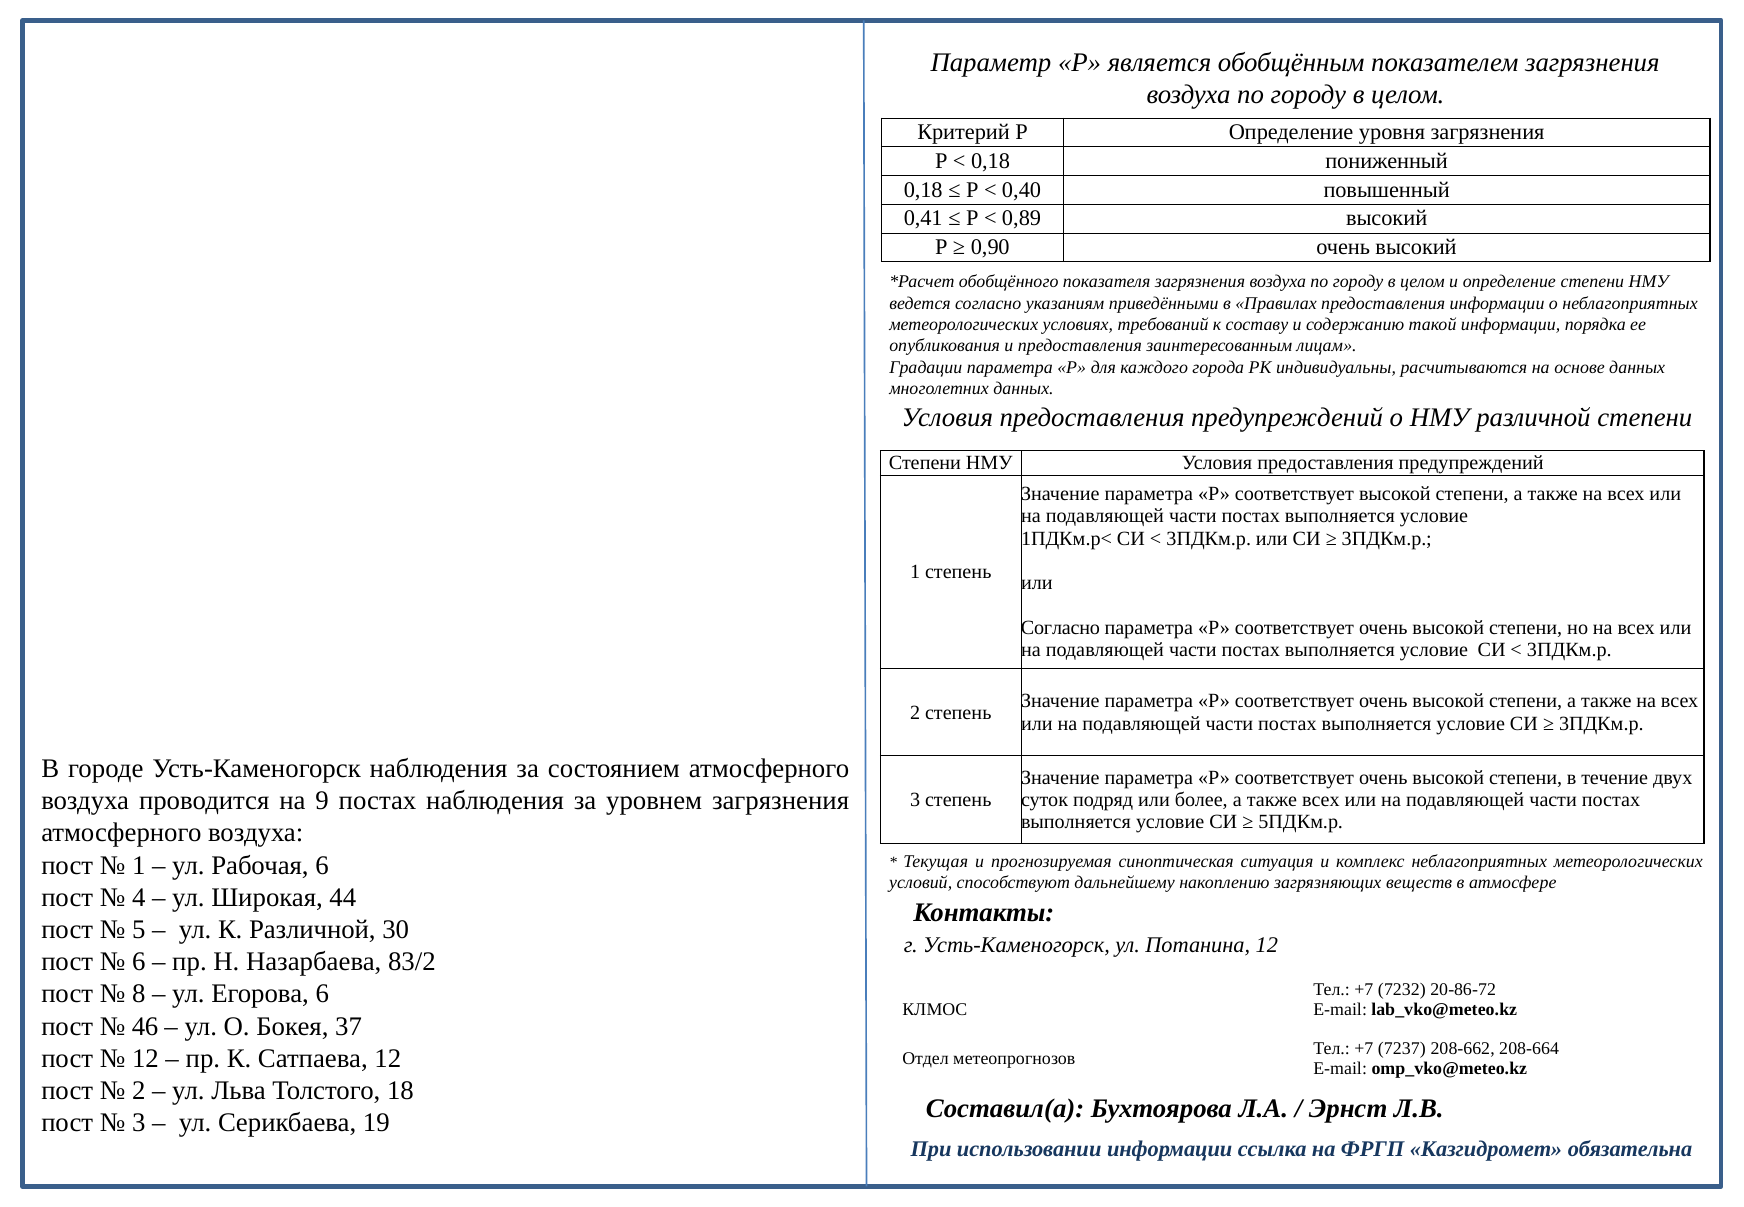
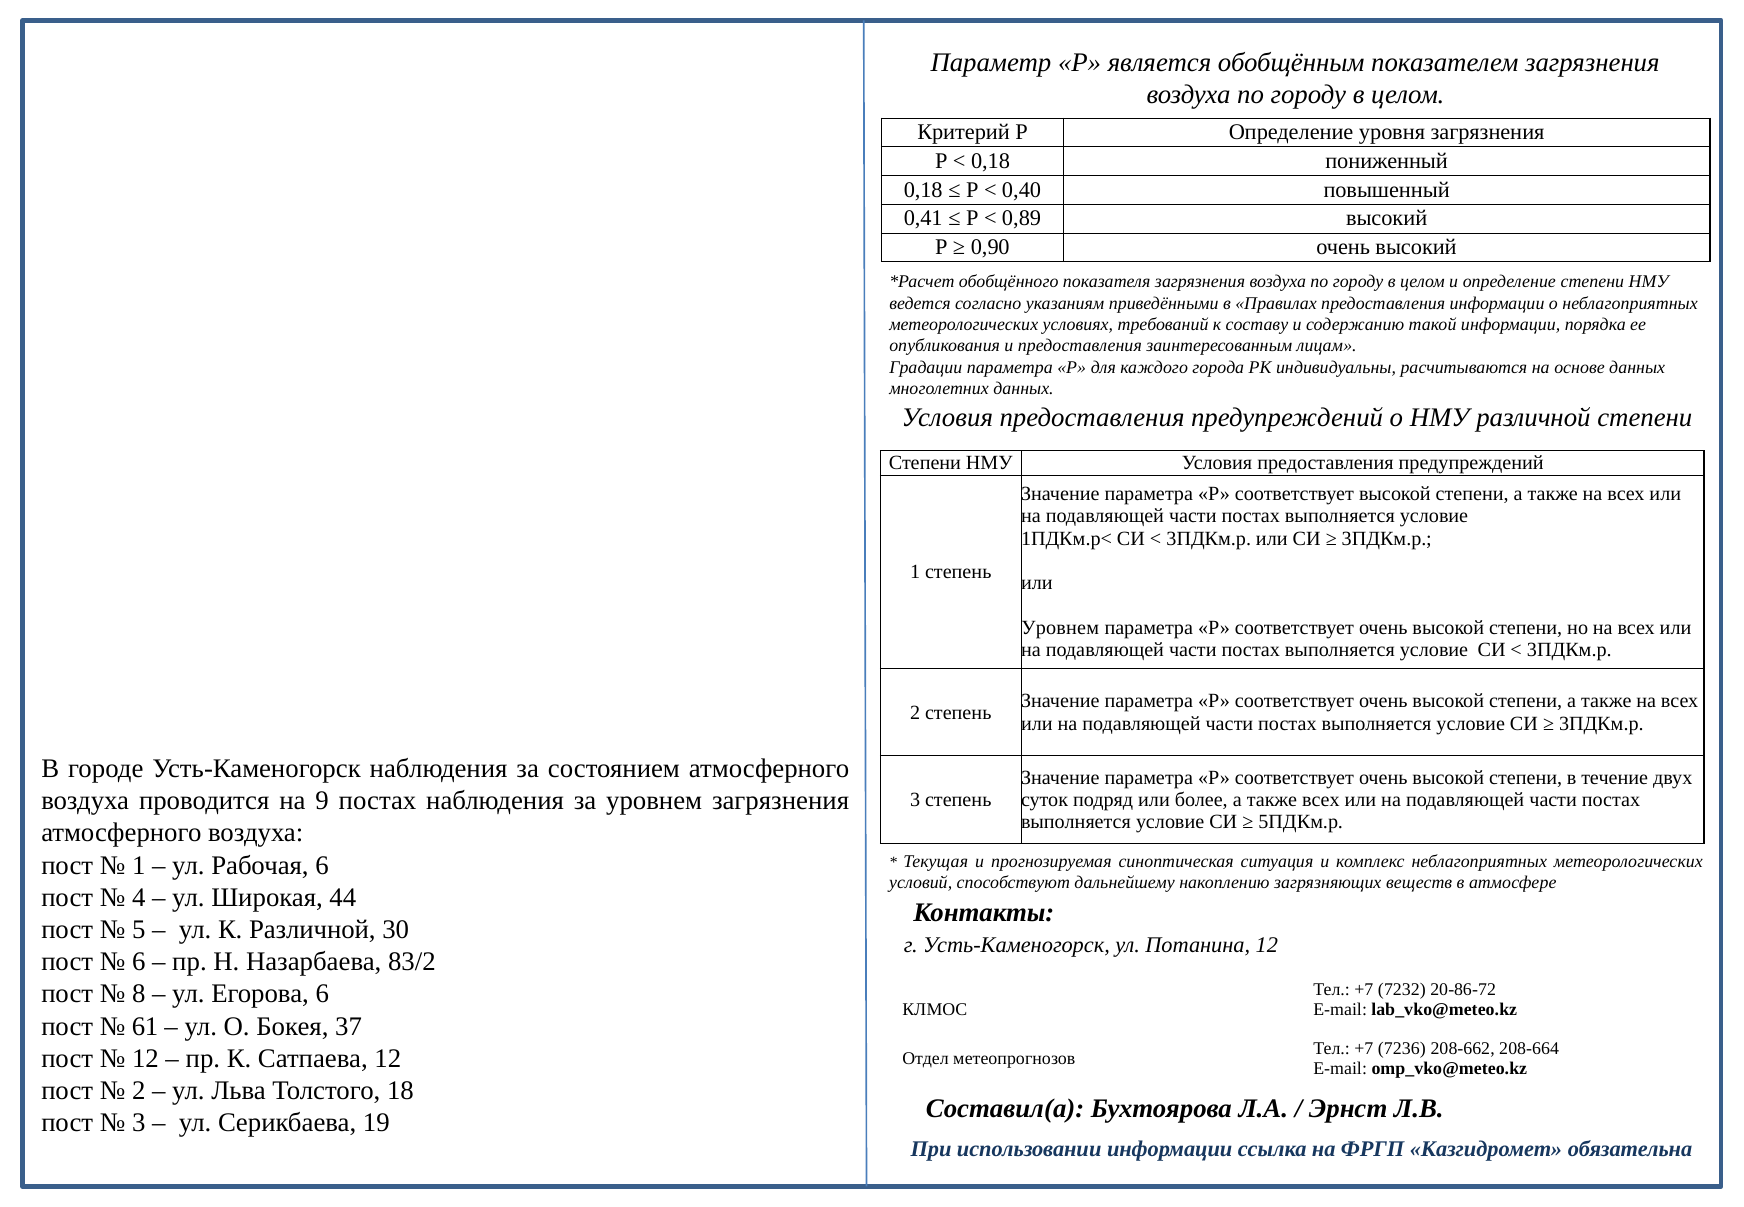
Согласно at (1060, 628): Согласно -> Уровнем
46: 46 -> 61
7237: 7237 -> 7236
